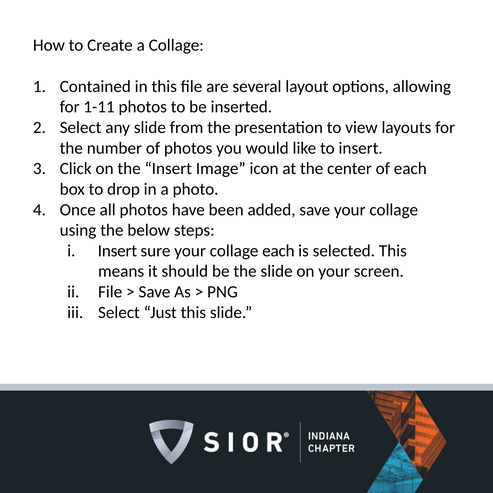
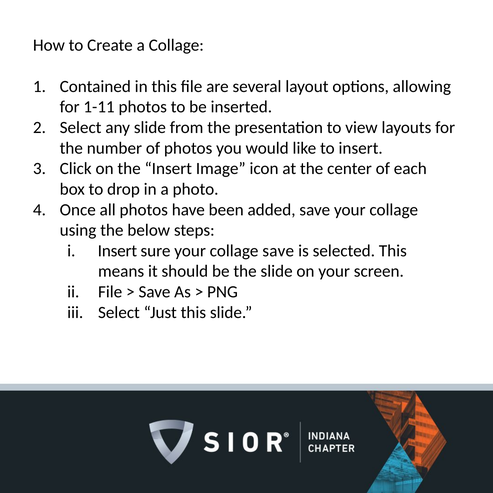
collage each: each -> save
